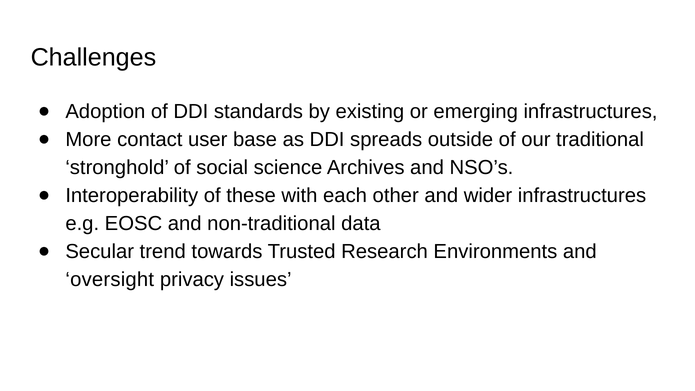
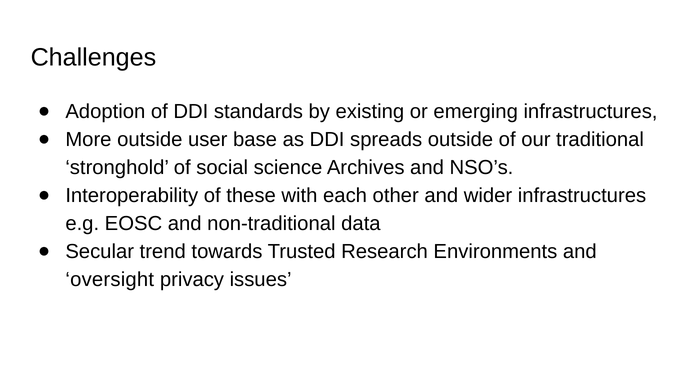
More contact: contact -> outside
